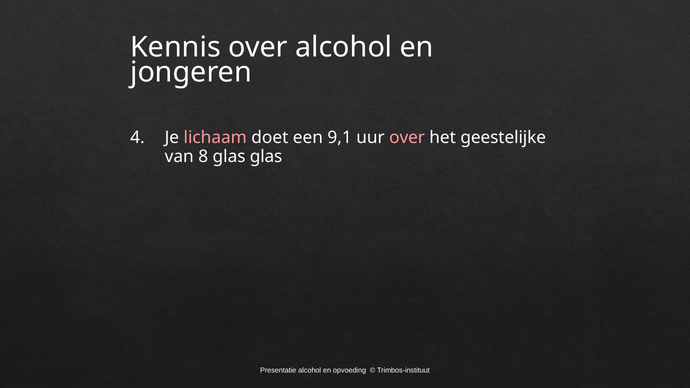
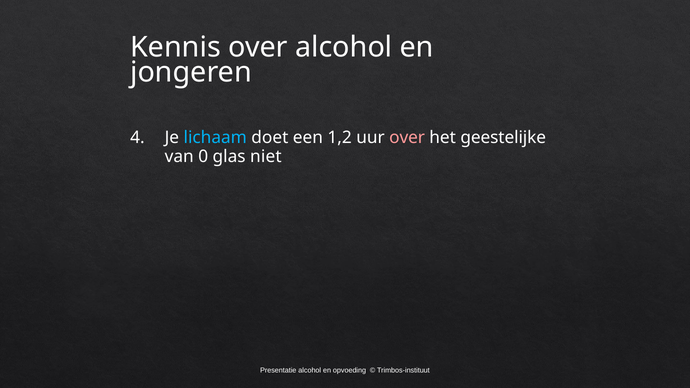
lichaam colour: pink -> light blue
9,1: 9,1 -> 1,2
8: 8 -> 0
glas glas: glas -> niet
